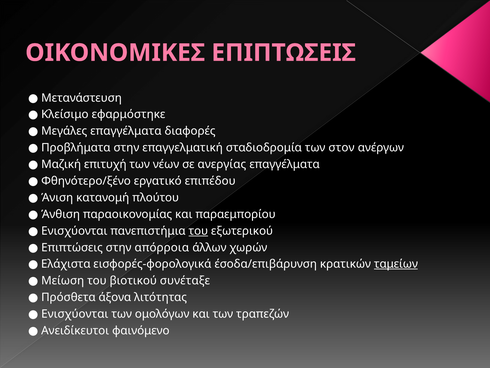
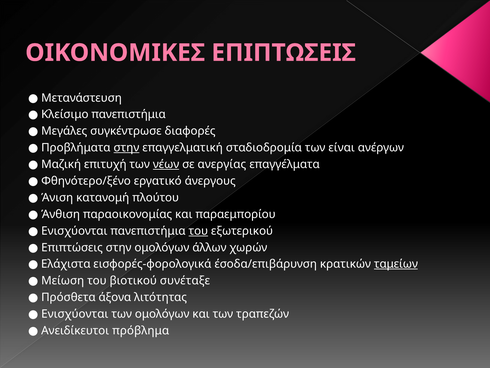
Κλείσιμο εφαρμόστηκε: εφαρμόστηκε -> πανεπιστήμια
Μεγάλες επαγγέλματα: επαγγέλματα -> συγκέντρωσε
στην at (126, 148) underline: none -> present
στον: στον -> είναι
νέων underline: none -> present
επιπέδου: επιπέδου -> άνεργους
στην απόρροια: απόρροια -> ομολόγων
φαινόμενο: φαινόμενο -> πρόβλημα
